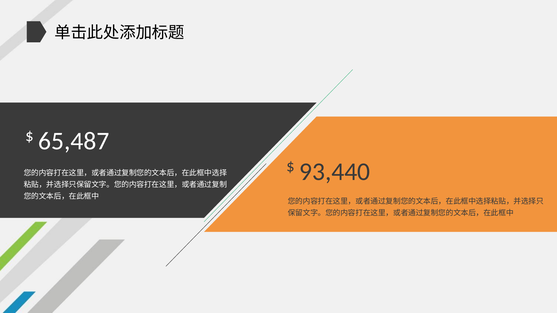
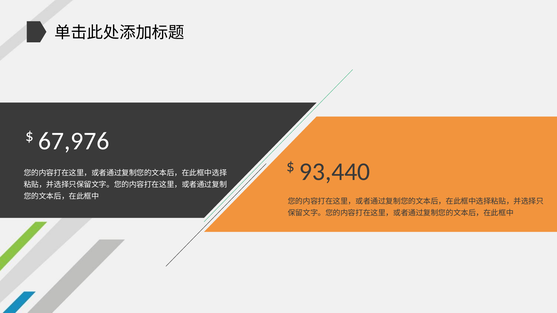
65,487: 65,487 -> 67,976
